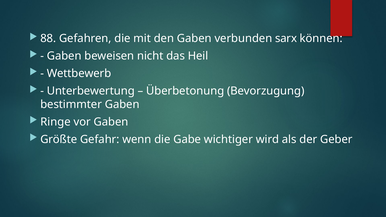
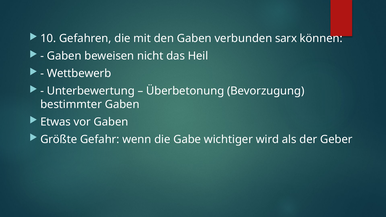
88: 88 -> 10
Ringe: Ringe -> Etwas
